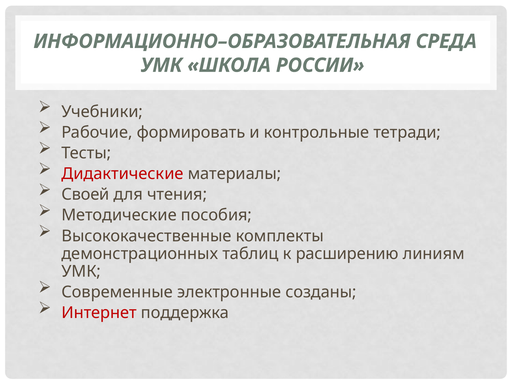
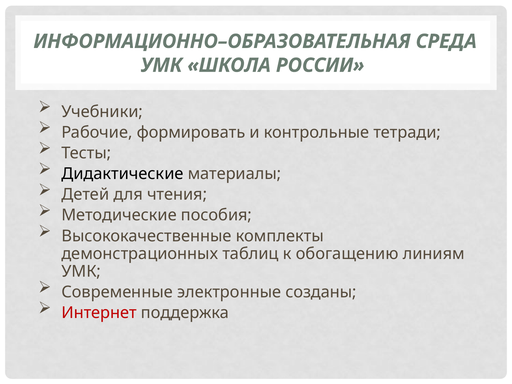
Дидактические colour: red -> black
Своей: Своей -> Детей
расширению: расширению -> обогащению
